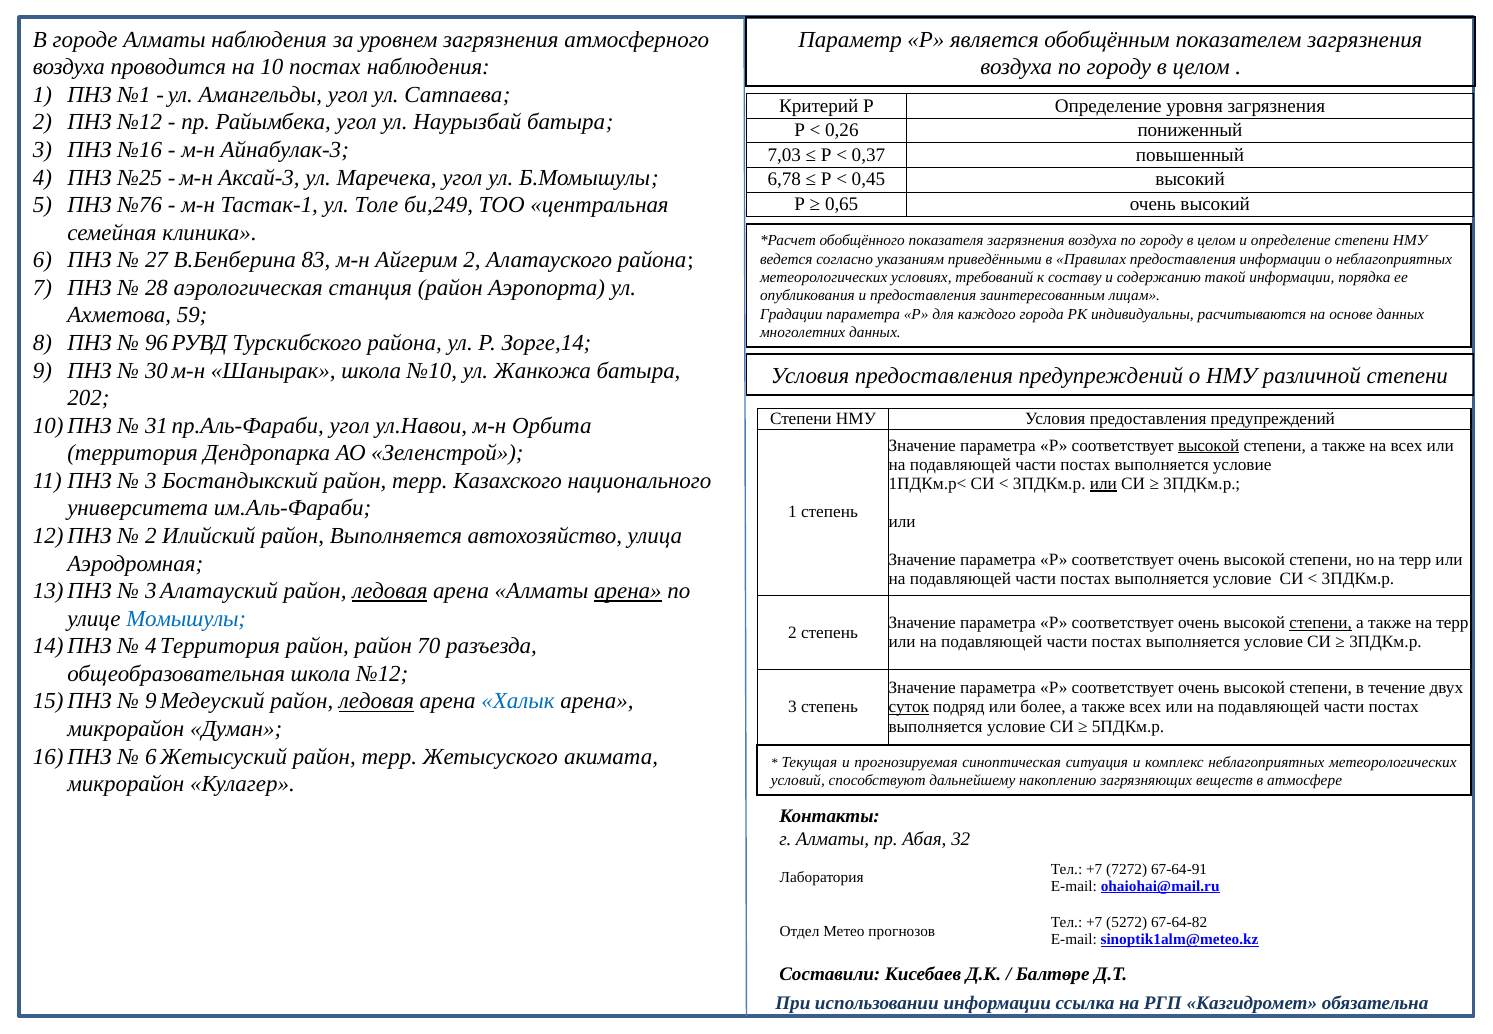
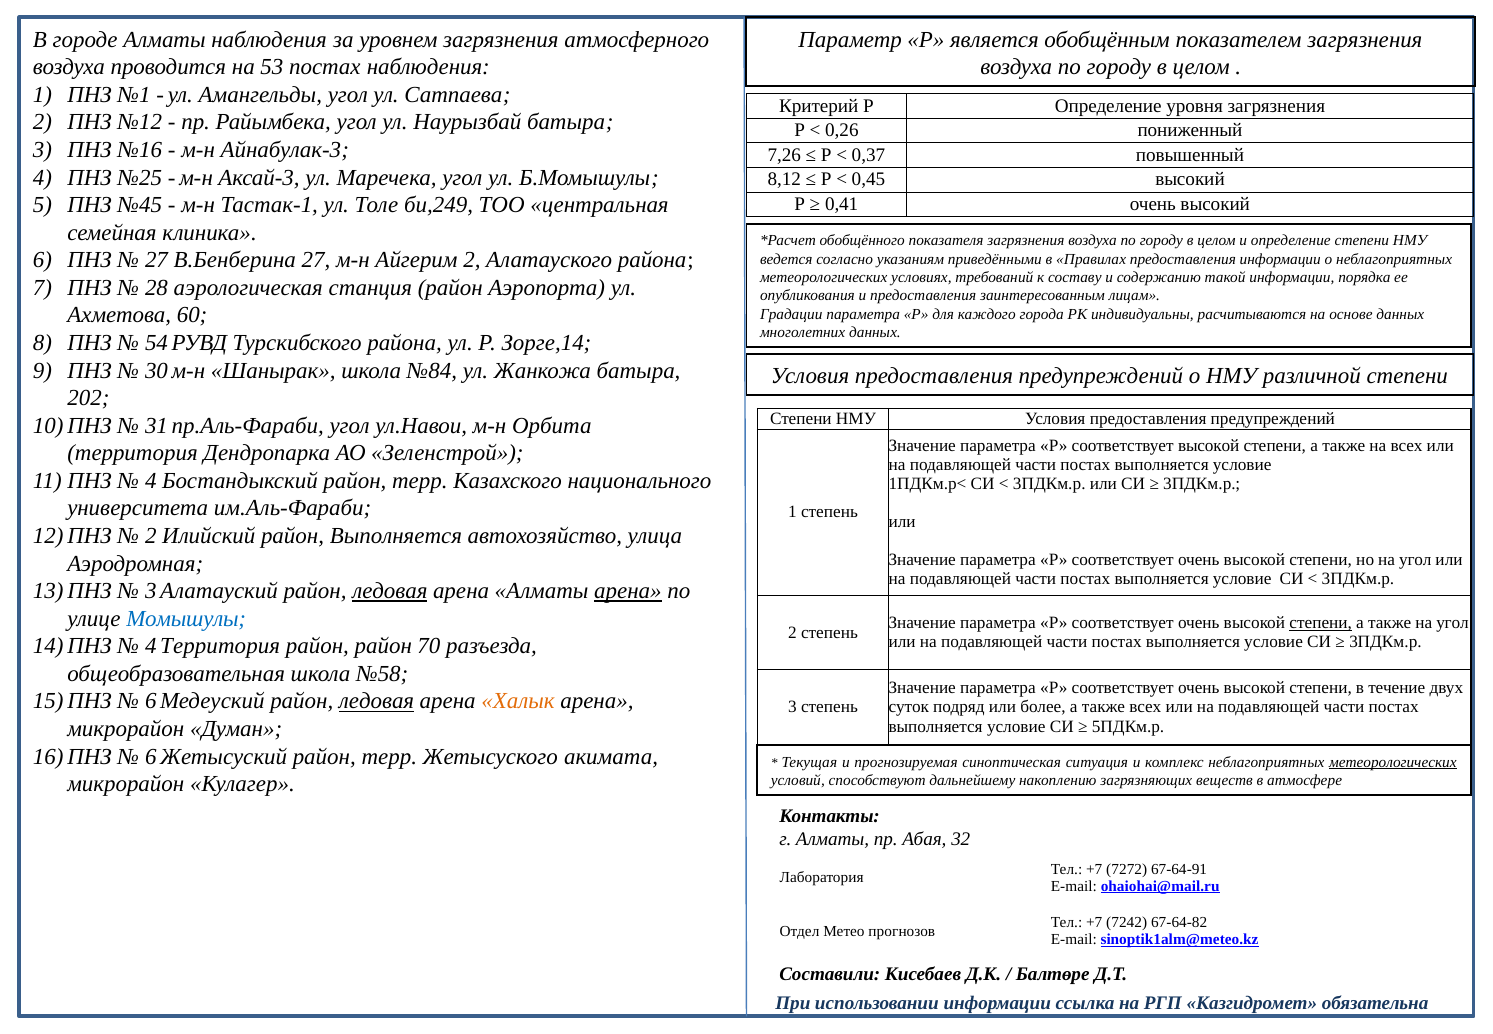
10: 10 -> 53
7,03: 7,03 -> 7,26
6,78: 6,78 -> 8,12
№76: №76 -> №45
0,65: 0,65 -> 0,41
В.Бенберина 83: 83 -> 27
59: 59 -> 60
96: 96 -> 54
№10: №10 -> №84
высокой at (1209, 445) underline: present -> none
3 at (151, 481): 3 -> 4
или at (1103, 483) underline: present -> none
но на терр: терр -> угол
также на терр: терр -> угол
школа №12: №12 -> №58
9 at (151, 701): 9 -> 6
Халык colour: blue -> orange
суток underline: present -> none
метеорологических at (1393, 762) underline: none -> present
5272: 5272 -> 7242
